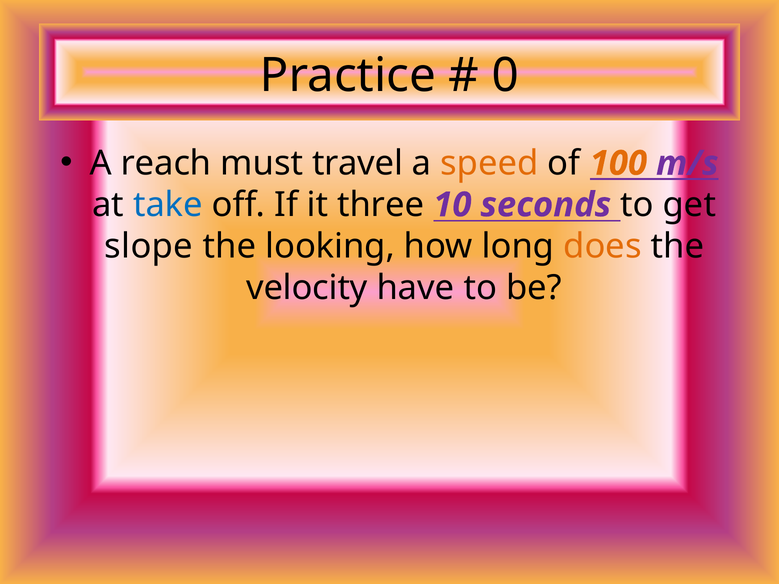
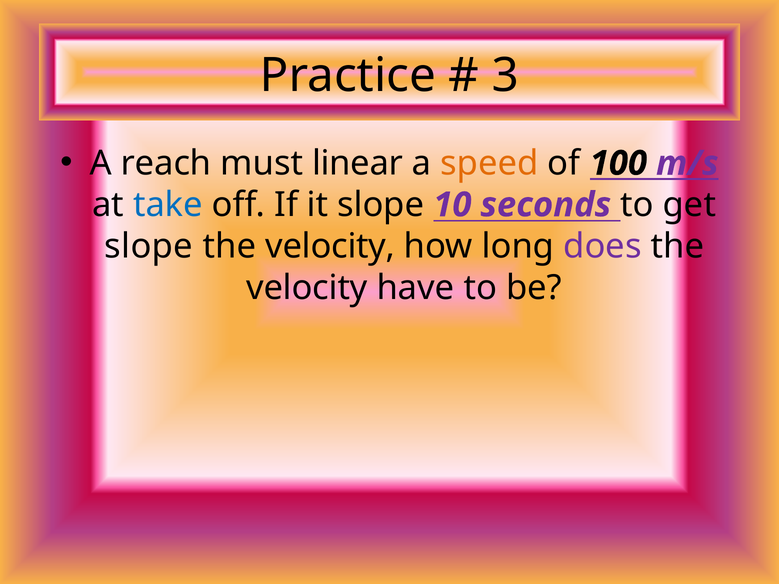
0: 0 -> 3
travel: travel -> linear
100 colour: orange -> black
it three: three -> slope
looking at (330, 247): looking -> velocity
does colour: orange -> purple
